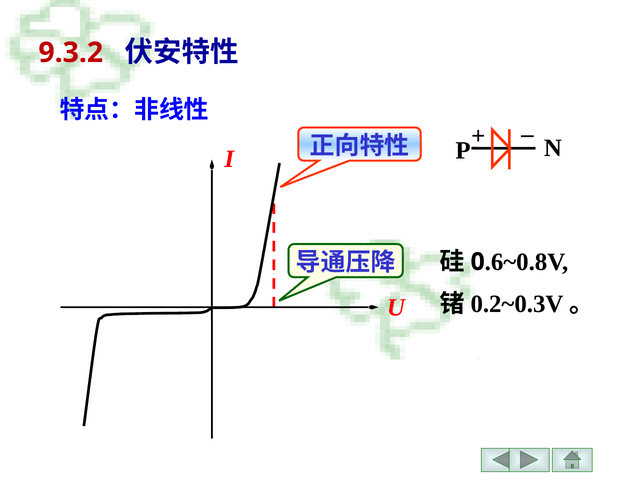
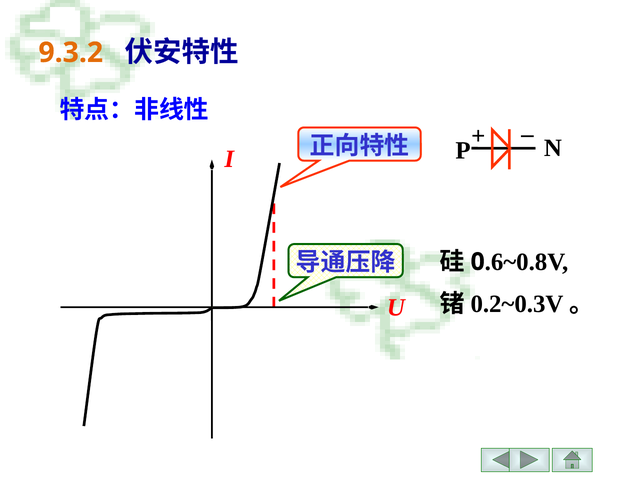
9.3.2 colour: red -> orange
